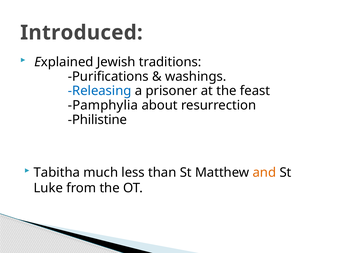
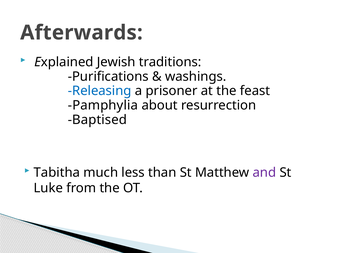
Introduced: Introduced -> Afterwards
Philistine: Philistine -> Baptised
and colour: orange -> purple
